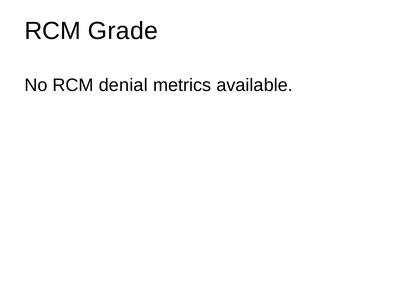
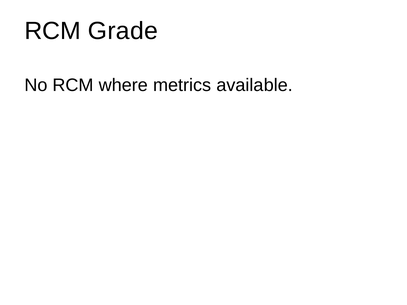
denial: denial -> where
